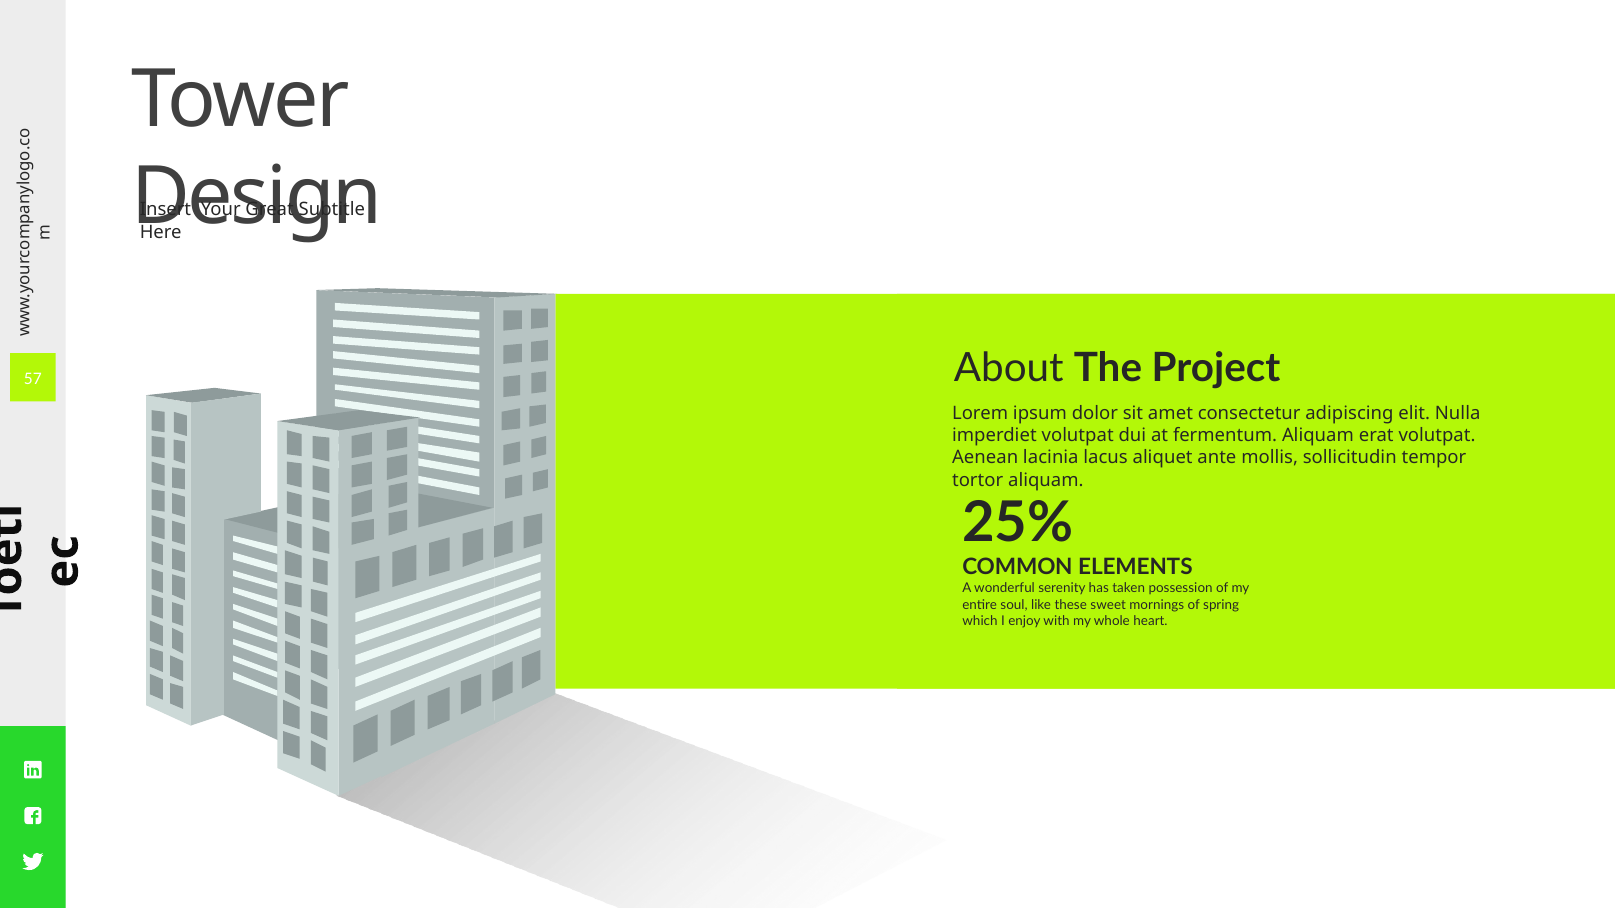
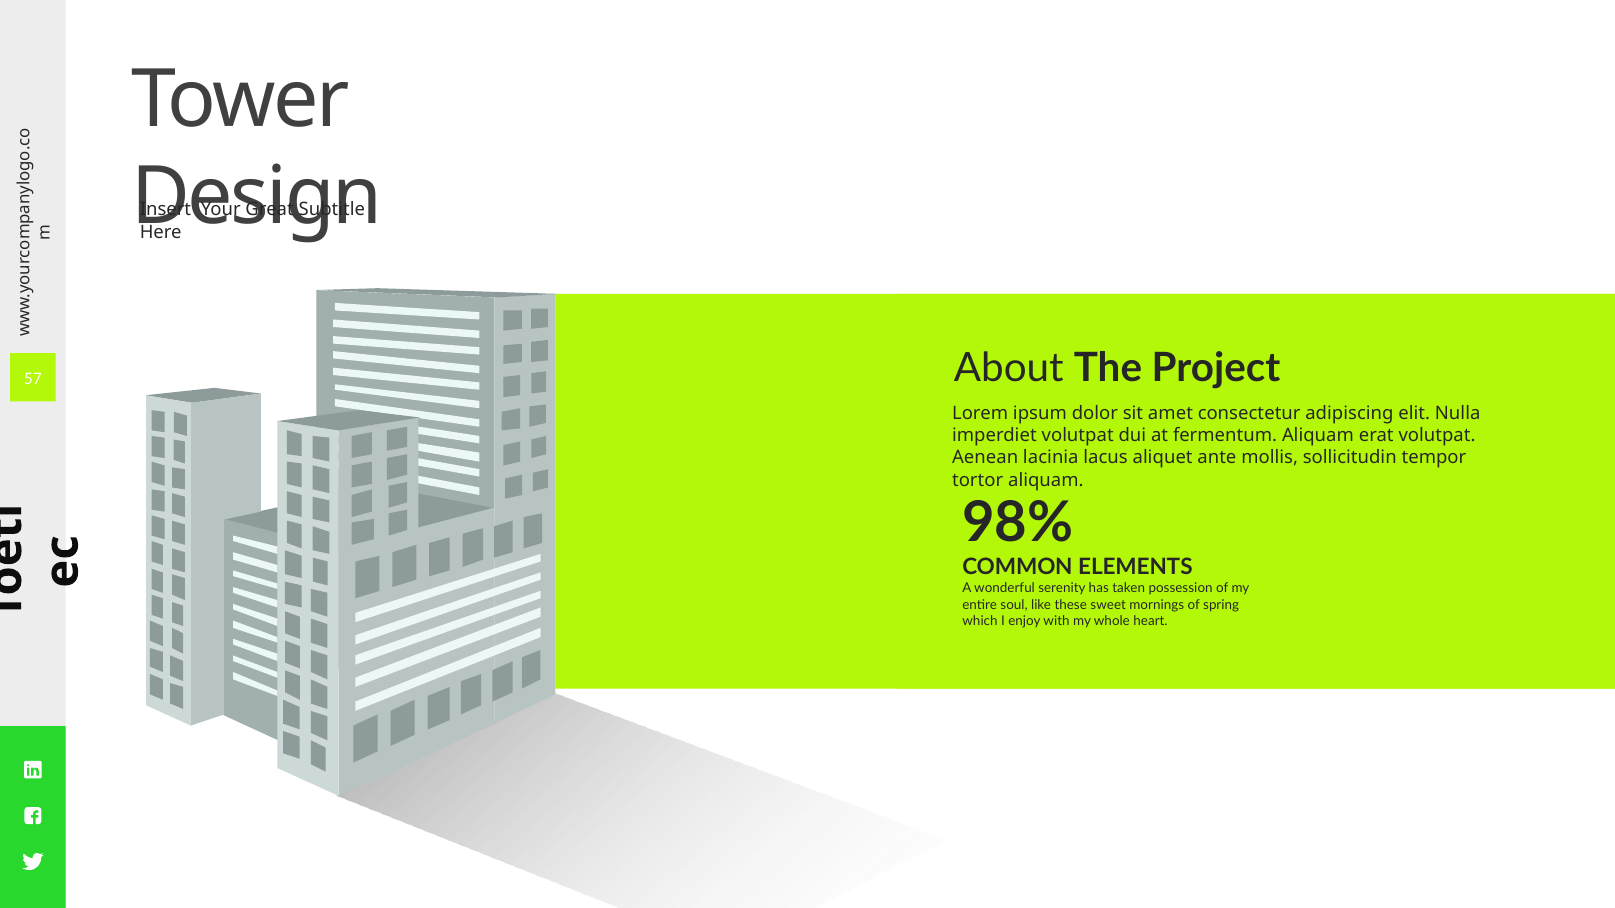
25%: 25% -> 98%
